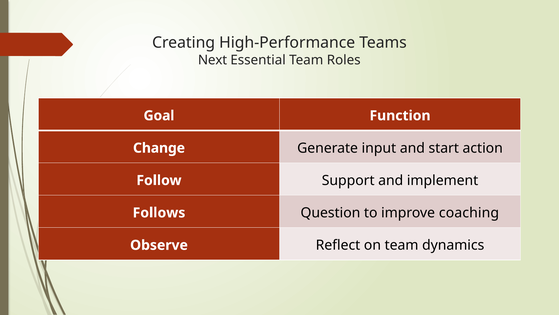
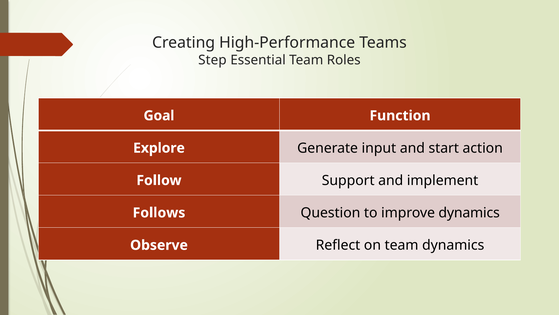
Next: Next -> Step
Change: Change -> Explore
improve coaching: coaching -> dynamics
